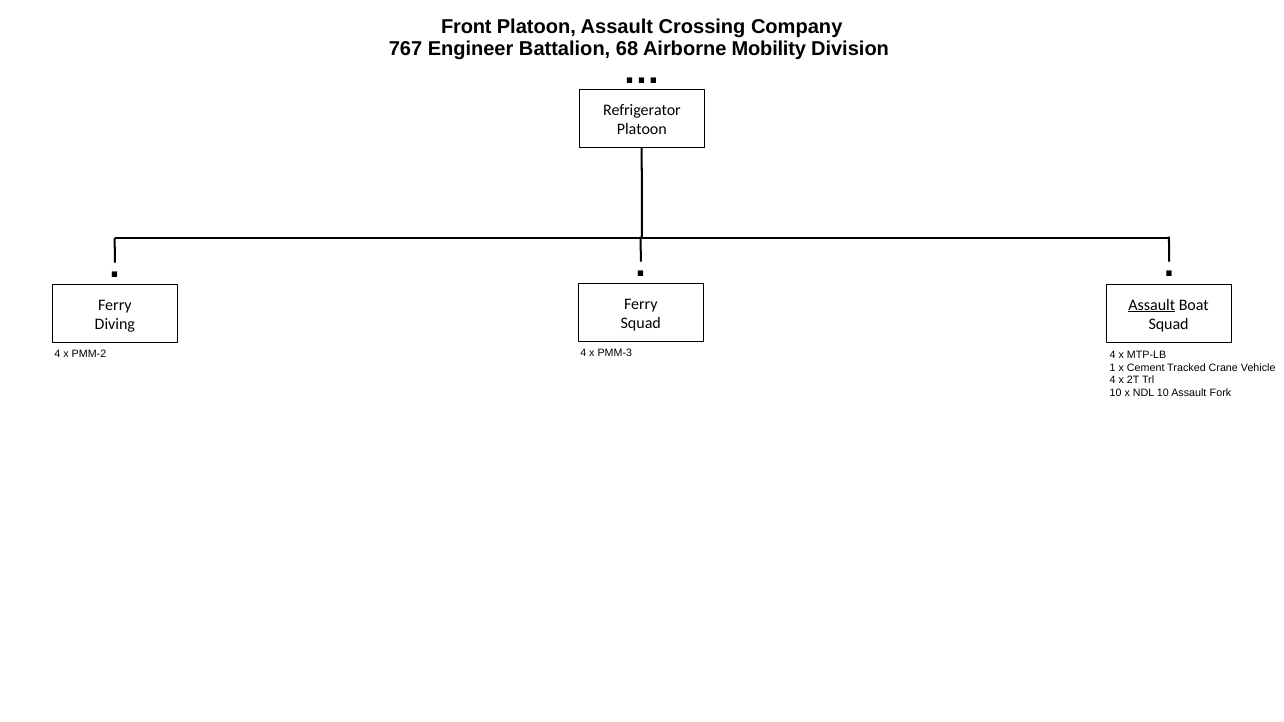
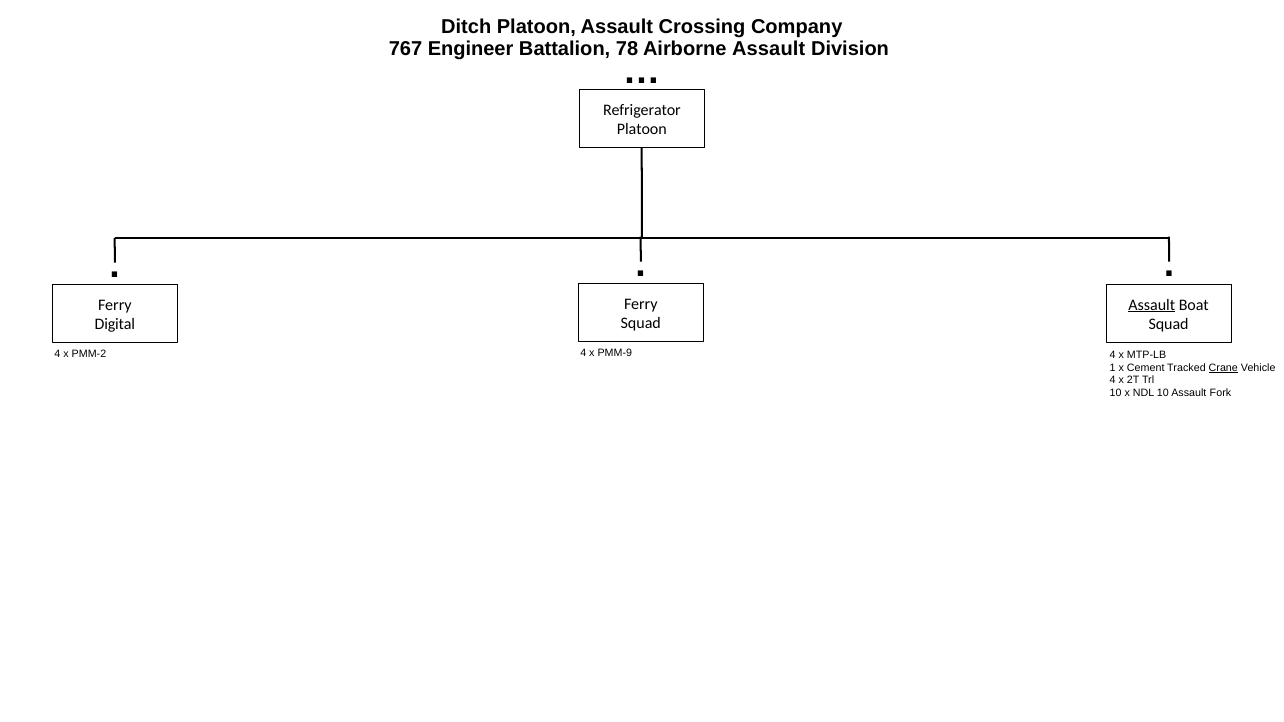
Front: Front -> Ditch
68: 68 -> 78
Airborne Mobility: Mobility -> Assault
Diving: Diving -> Digital
PMM-3: PMM-3 -> PMM-9
Crane underline: none -> present
